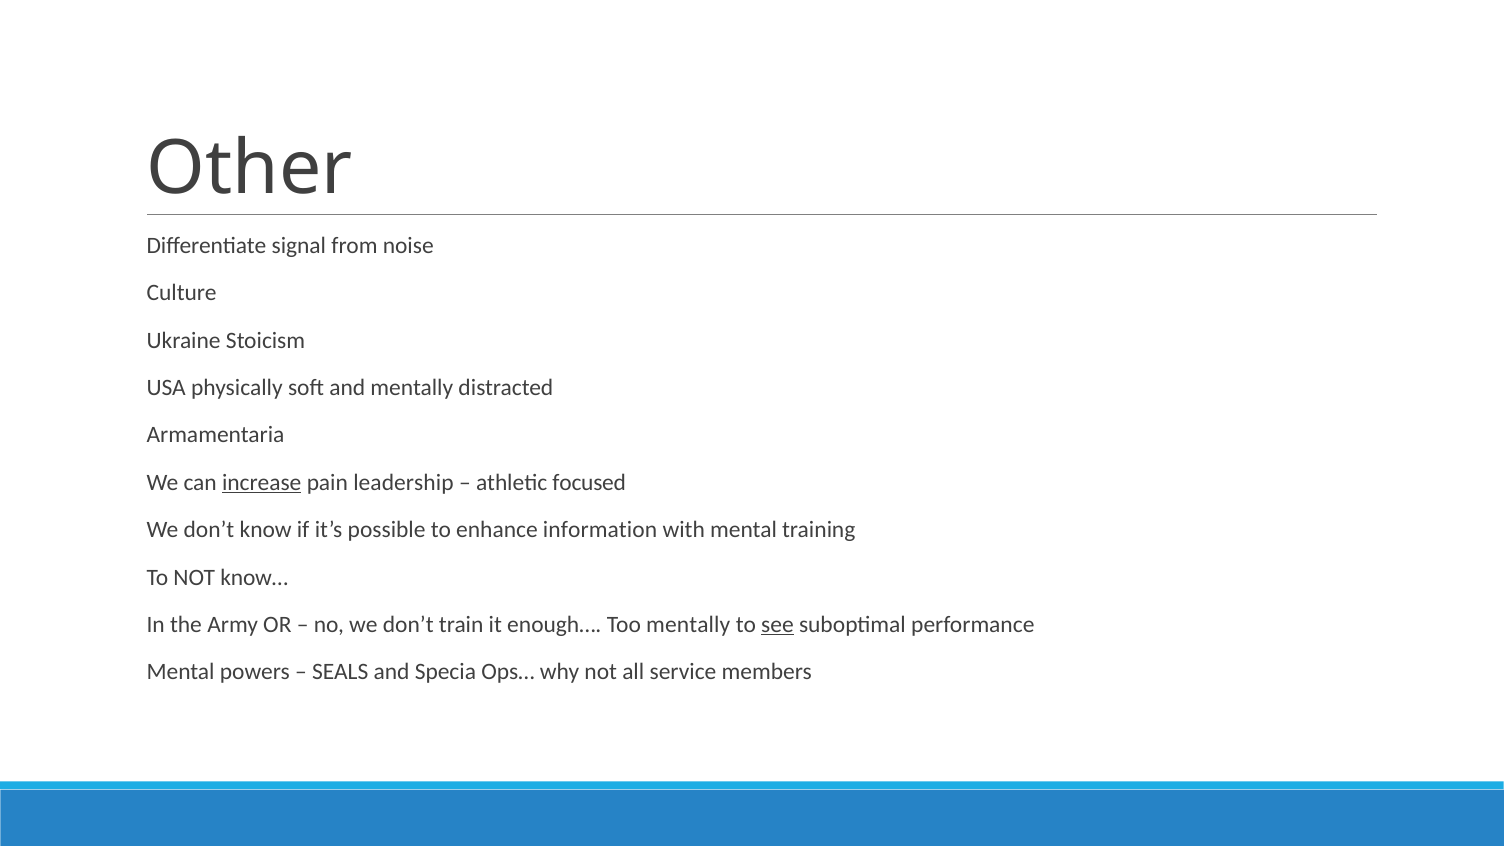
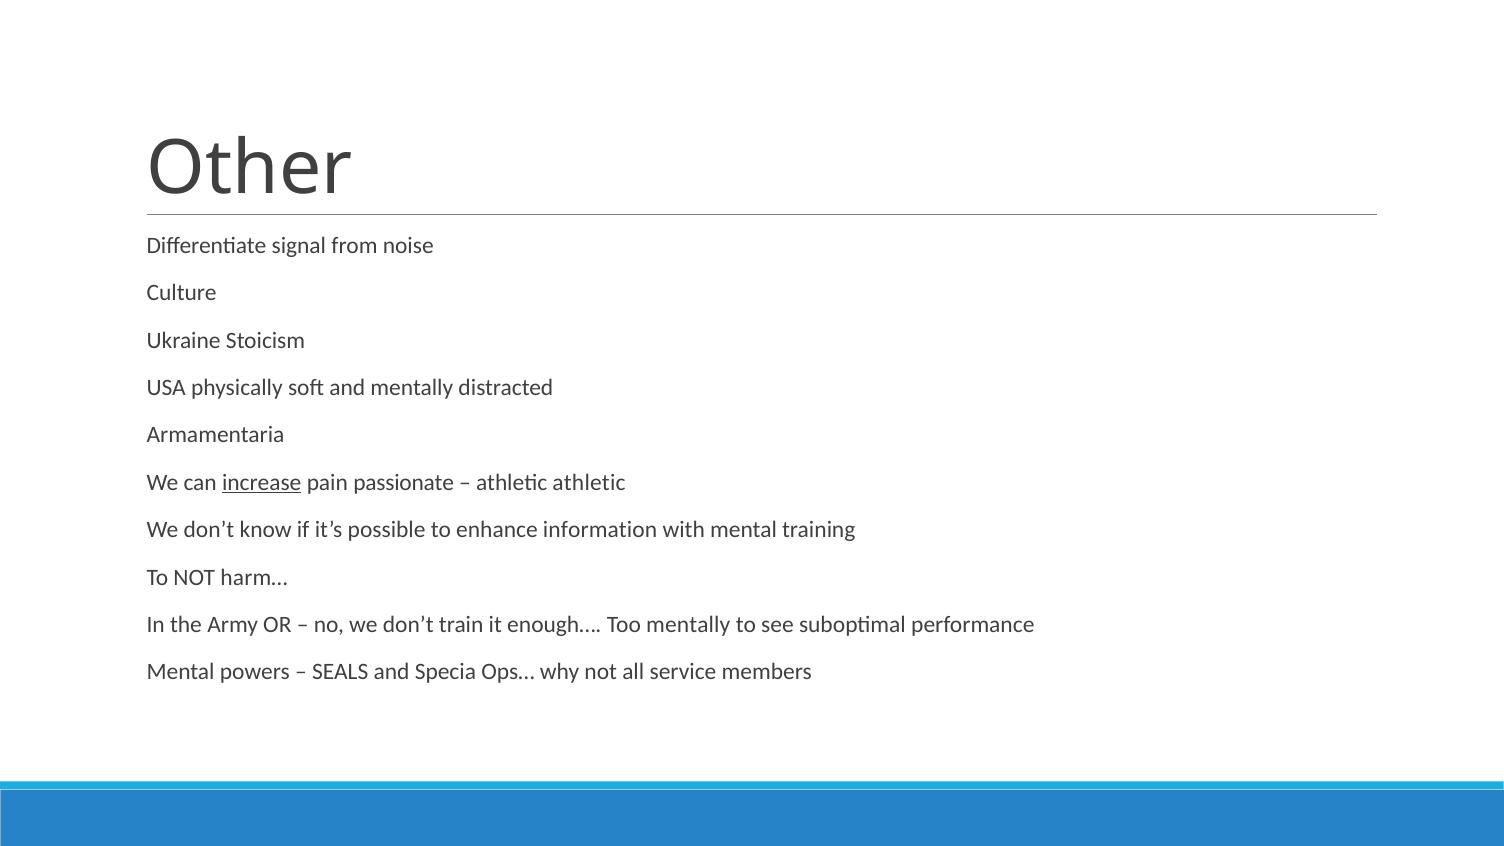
leadership: leadership -> passionate
athletic focused: focused -> athletic
know…: know… -> harm…
see underline: present -> none
